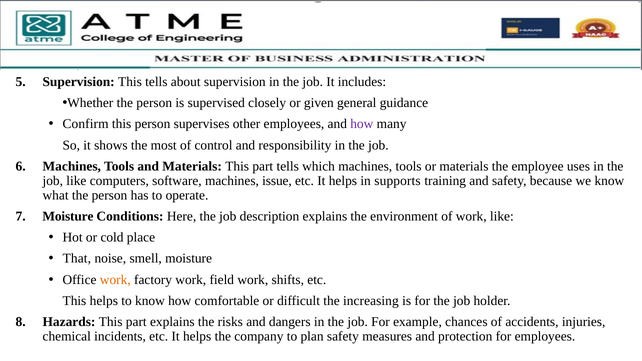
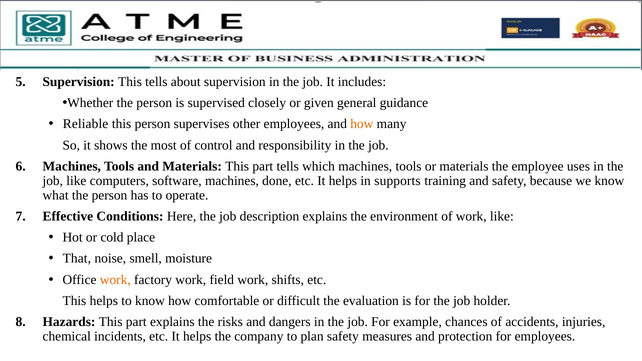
Confirm: Confirm -> Reliable
how at (362, 124) colour: purple -> orange
issue: issue -> done
Moisture at (68, 216): Moisture -> Effective
increasing: increasing -> evaluation
